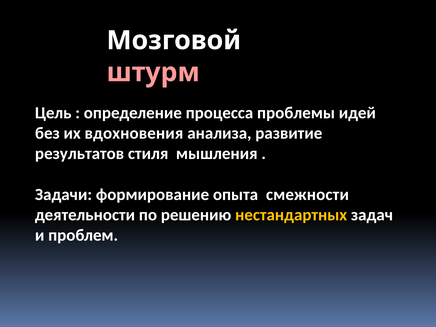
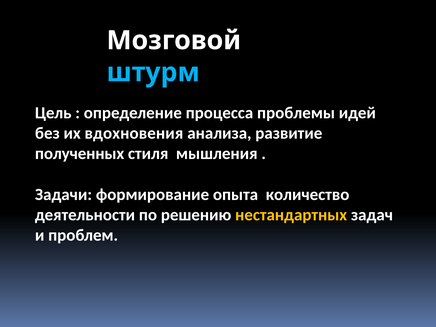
штурм colour: pink -> light blue
результатов: результатов -> полученных
смежности: смежности -> количество
